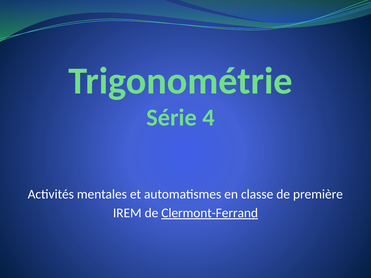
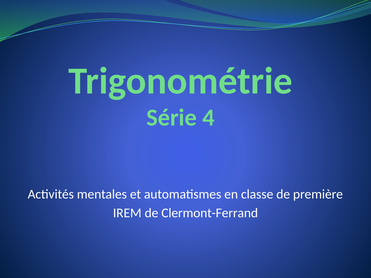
Clermont-Ferrand underline: present -> none
